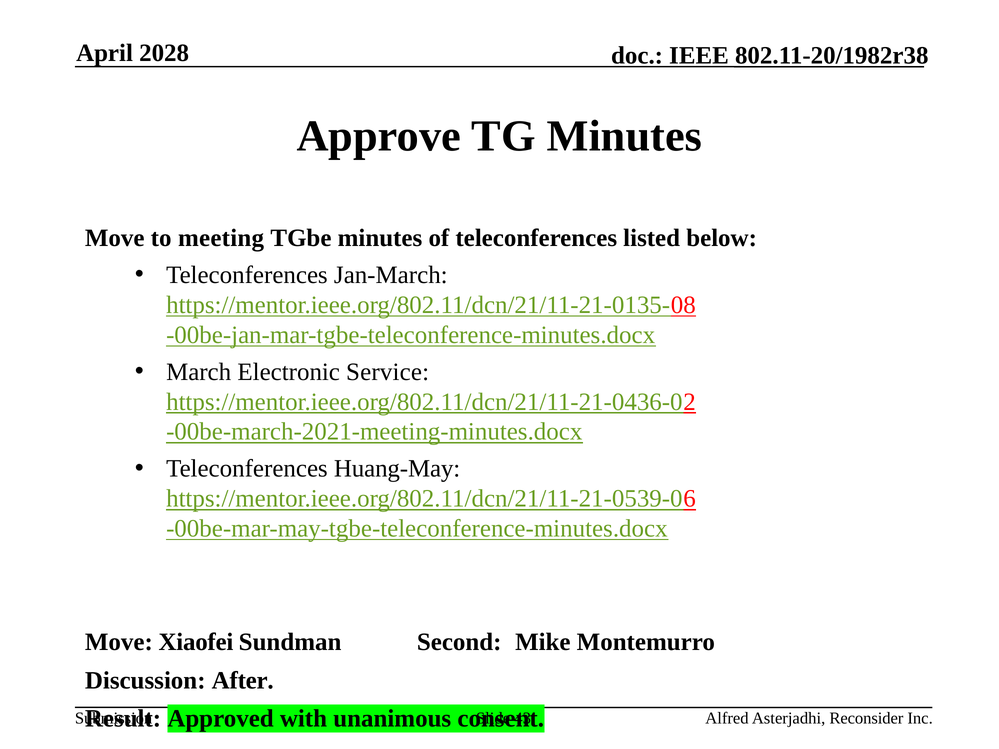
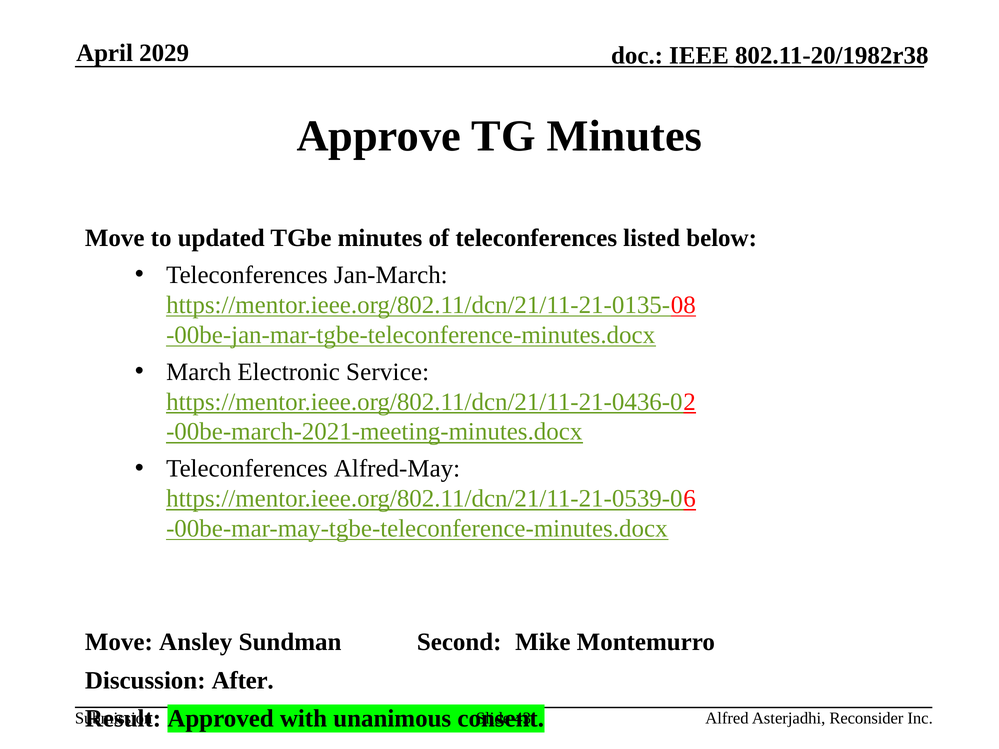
2028: 2028 -> 2029
meeting: meeting -> updated
Huang-May: Huang-May -> Alfred-May
Xiaofei: Xiaofei -> Ansley
